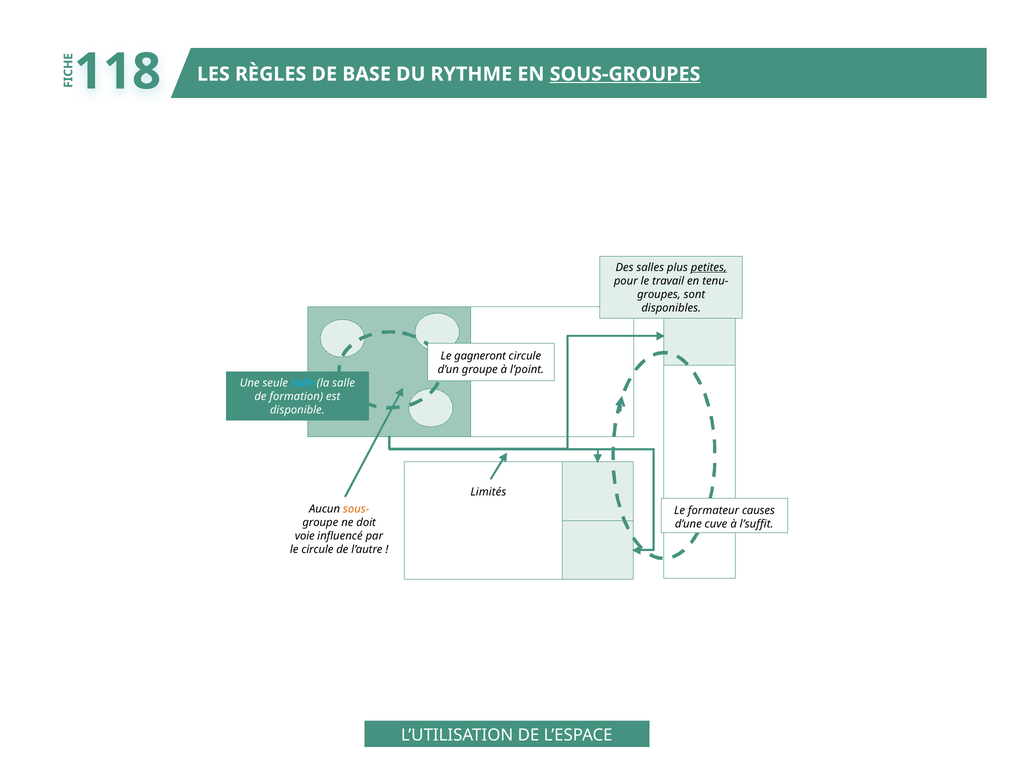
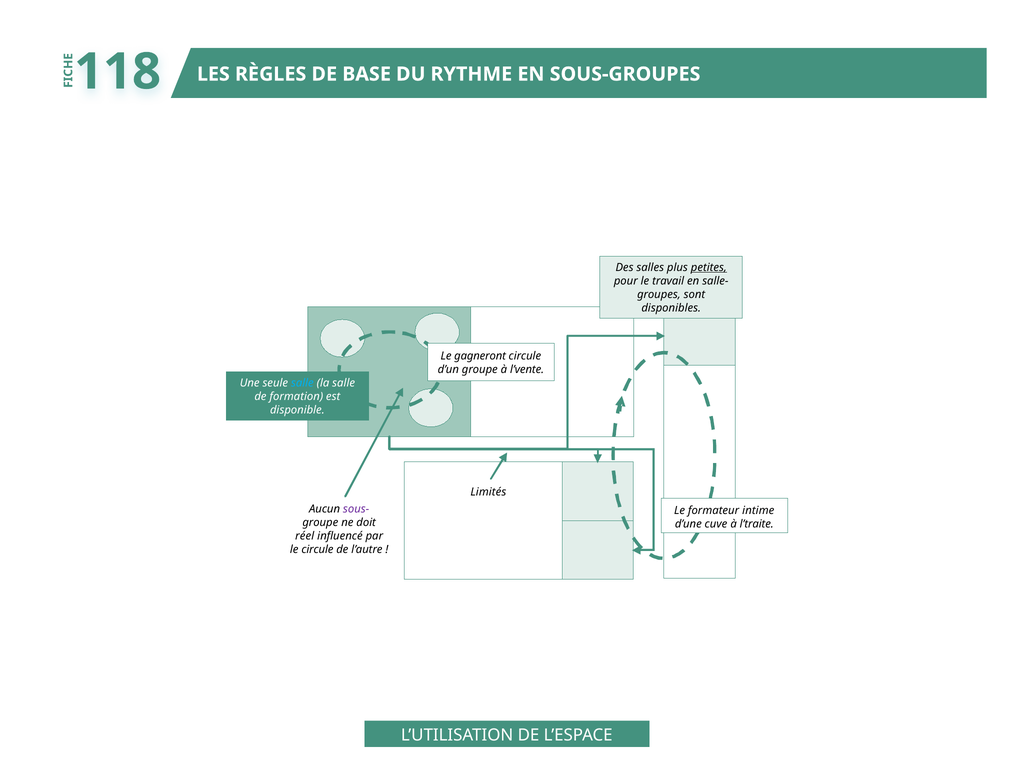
SOUS-GROUPES underline: present -> none
tenu-: tenu- -> salle-
l’point: l’point -> l’vente
sous- colour: orange -> purple
causes: causes -> intime
l’suffit: l’suffit -> l’traite
voie: voie -> réel
